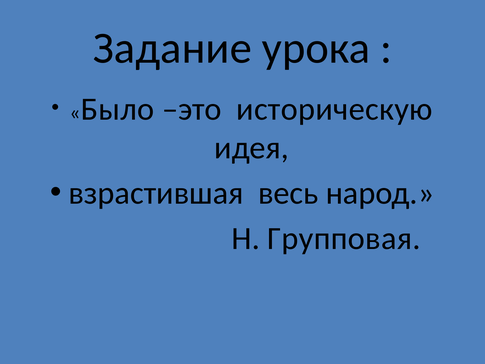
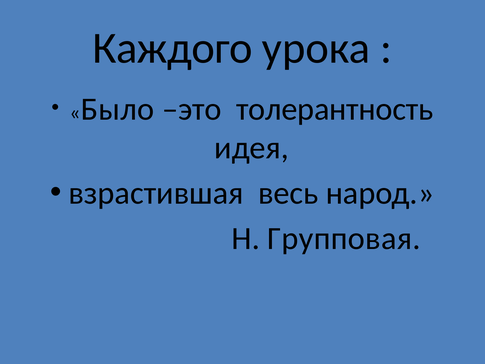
Задание: Задание -> Каждого
историческую: историческую -> толерантность
